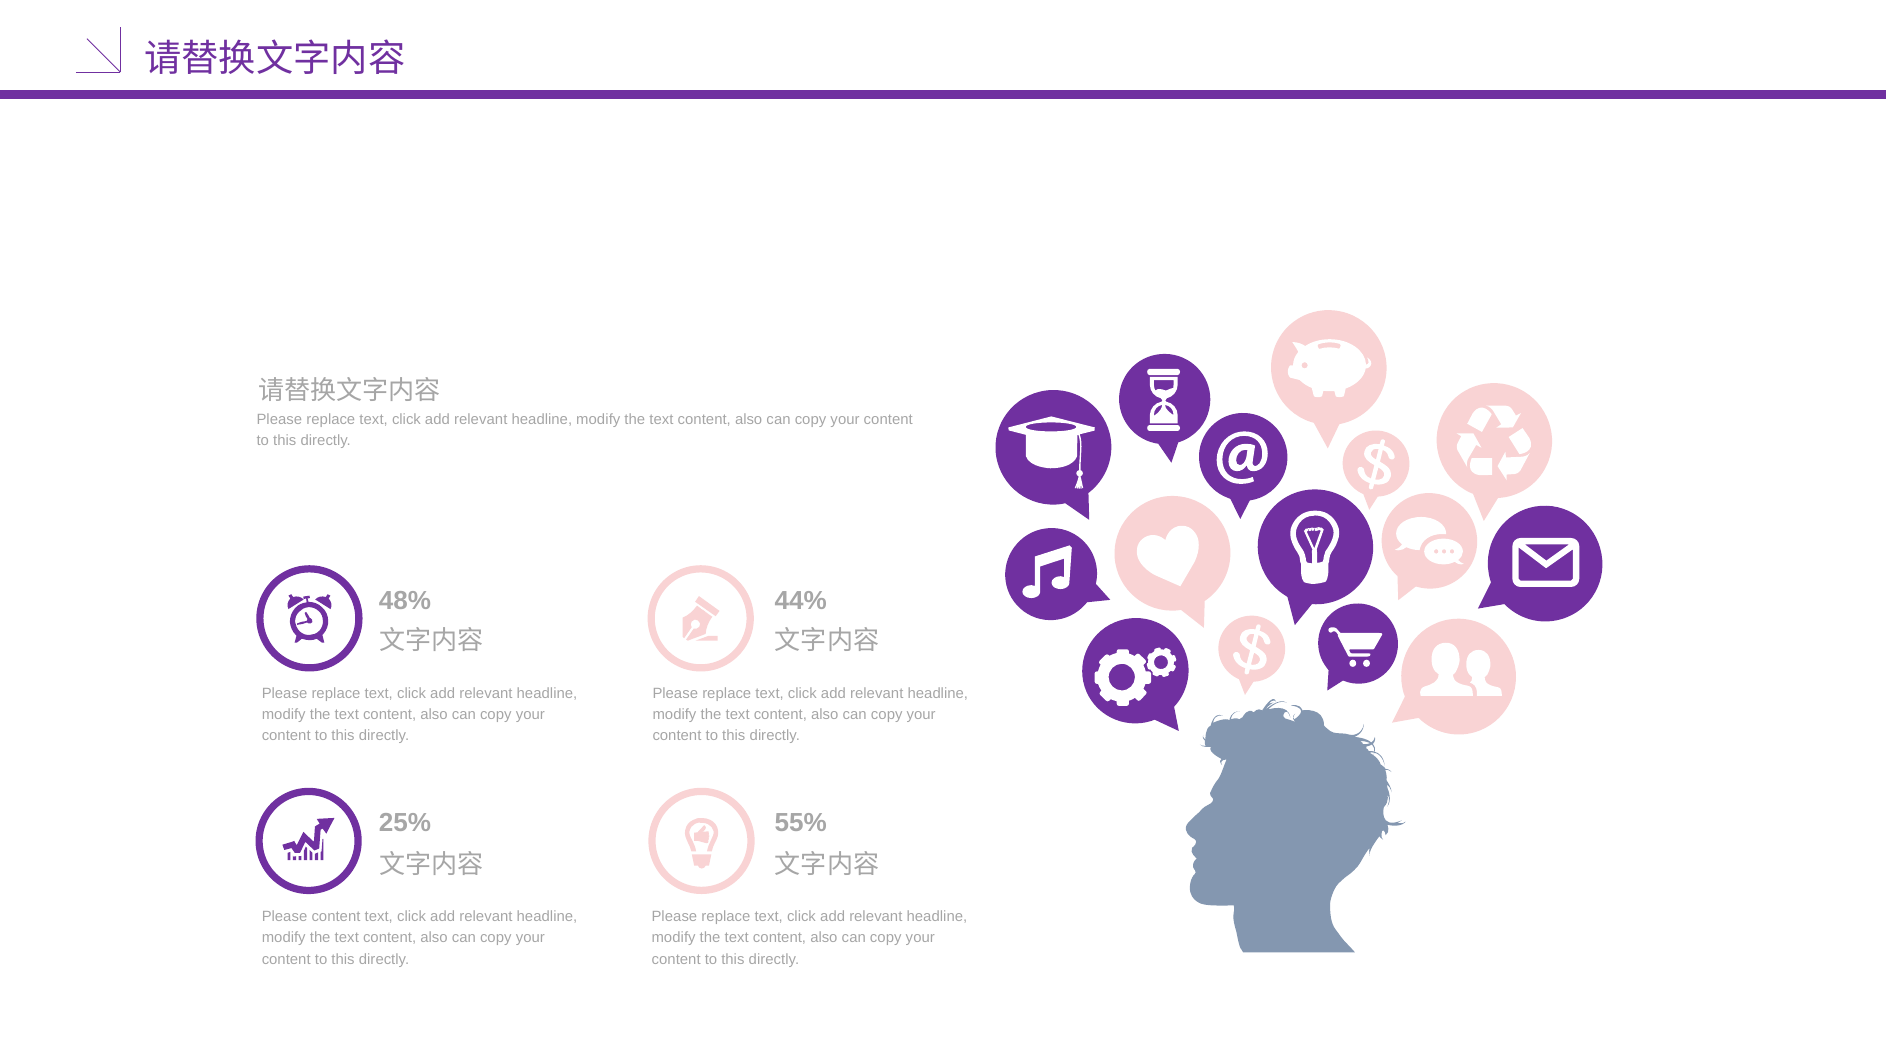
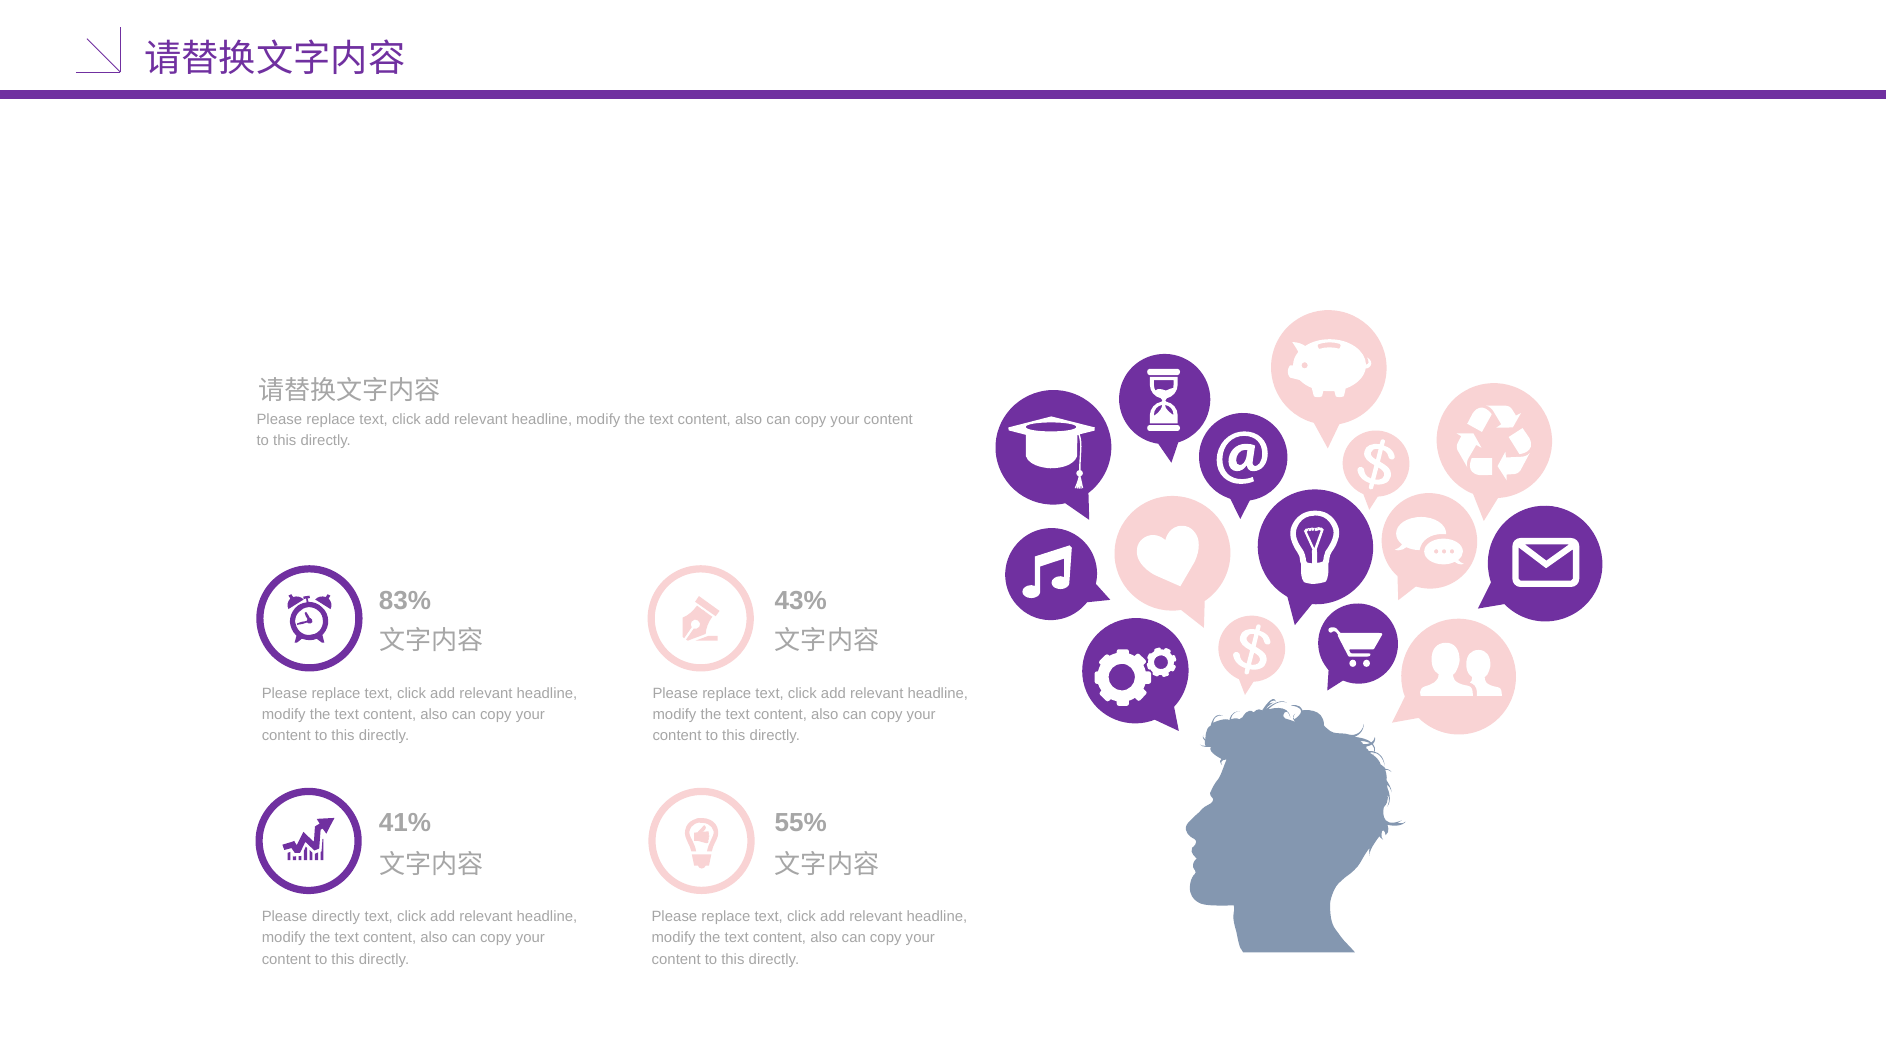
48%: 48% -> 83%
44%: 44% -> 43%
25%: 25% -> 41%
Please content: content -> directly
